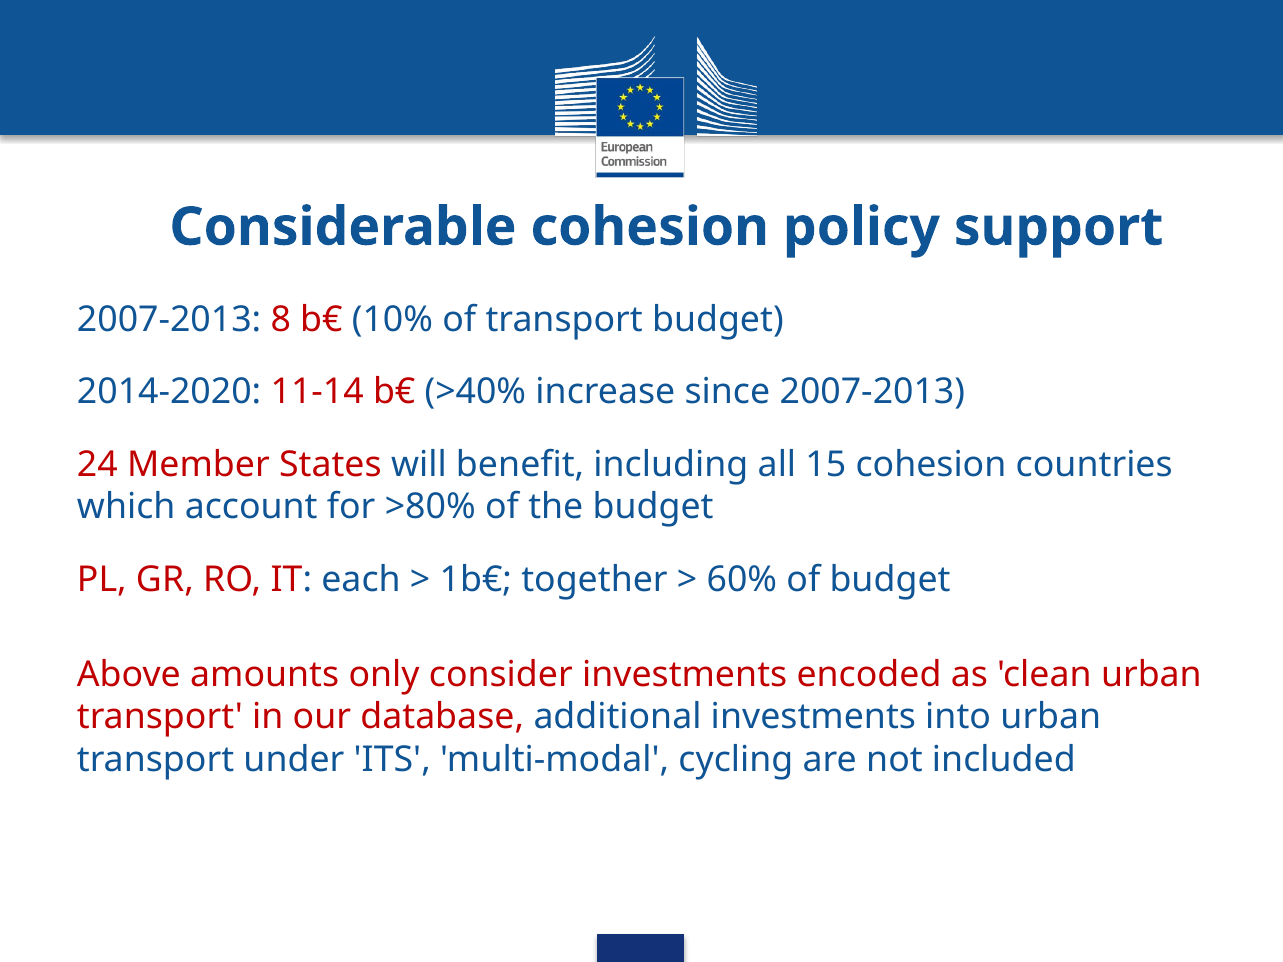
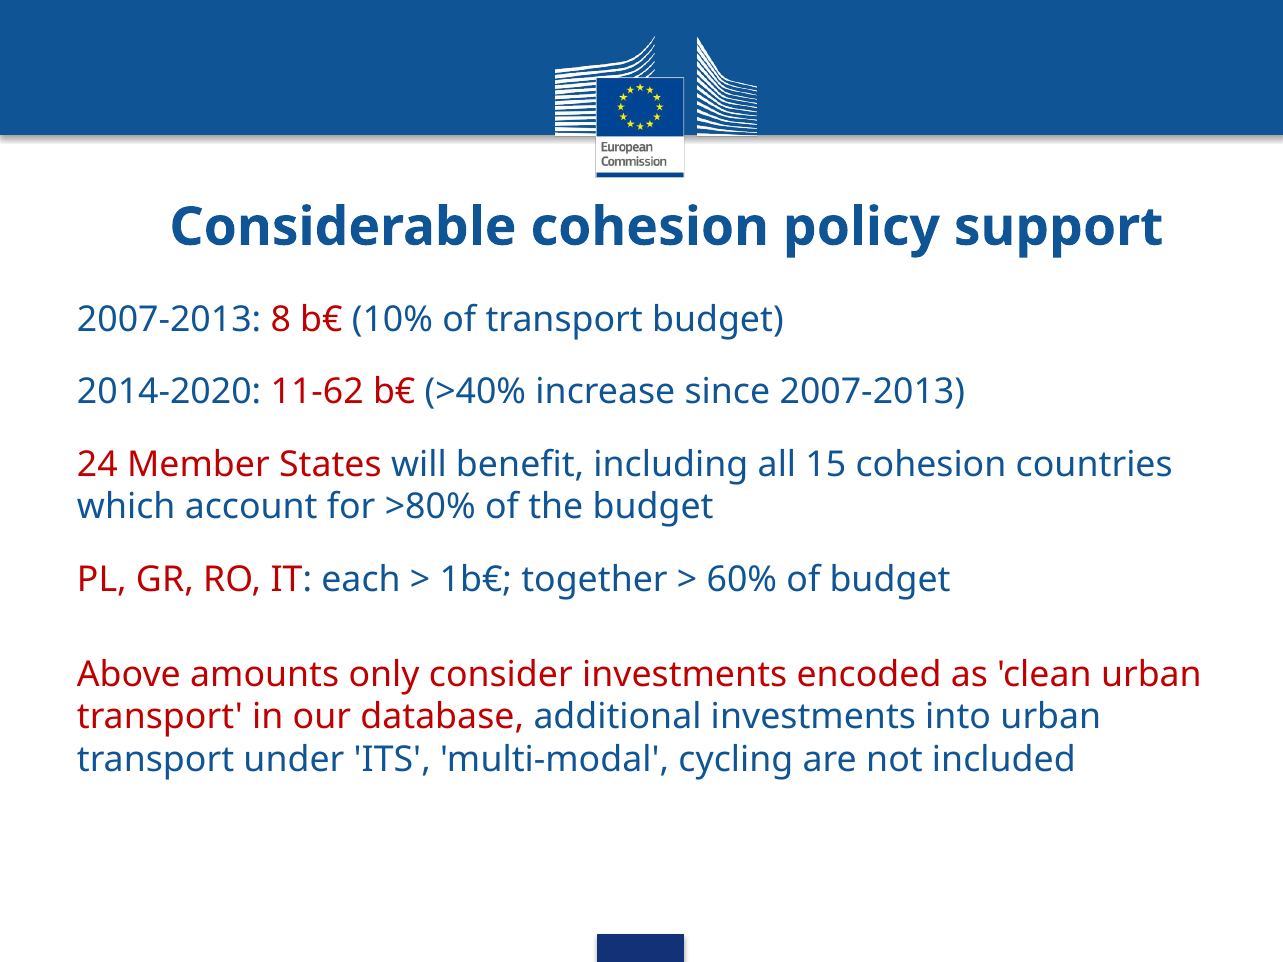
11-14: 11-14 -> 11-62
